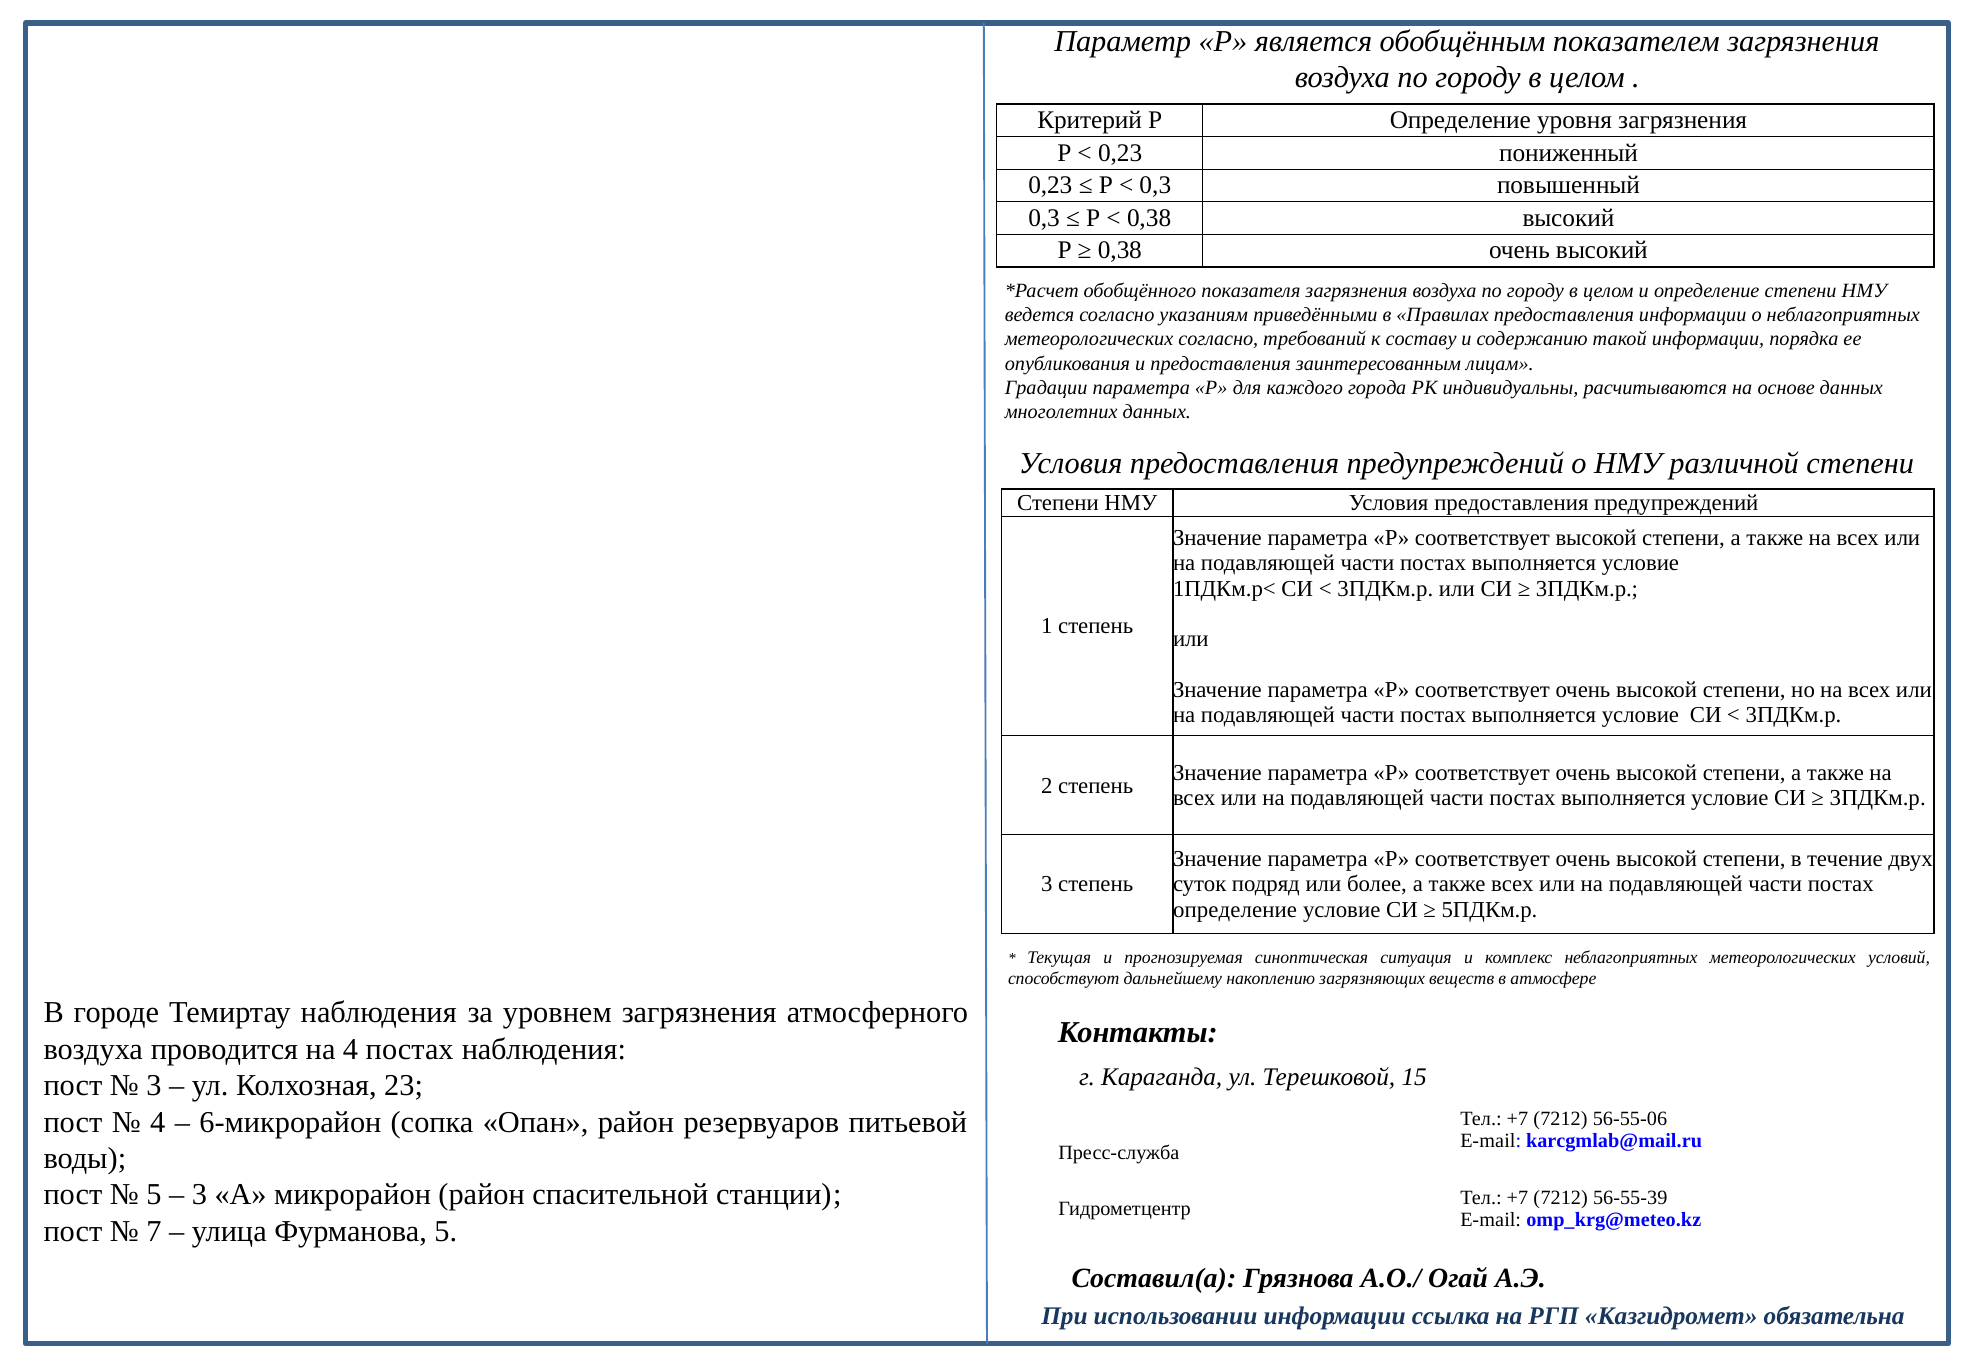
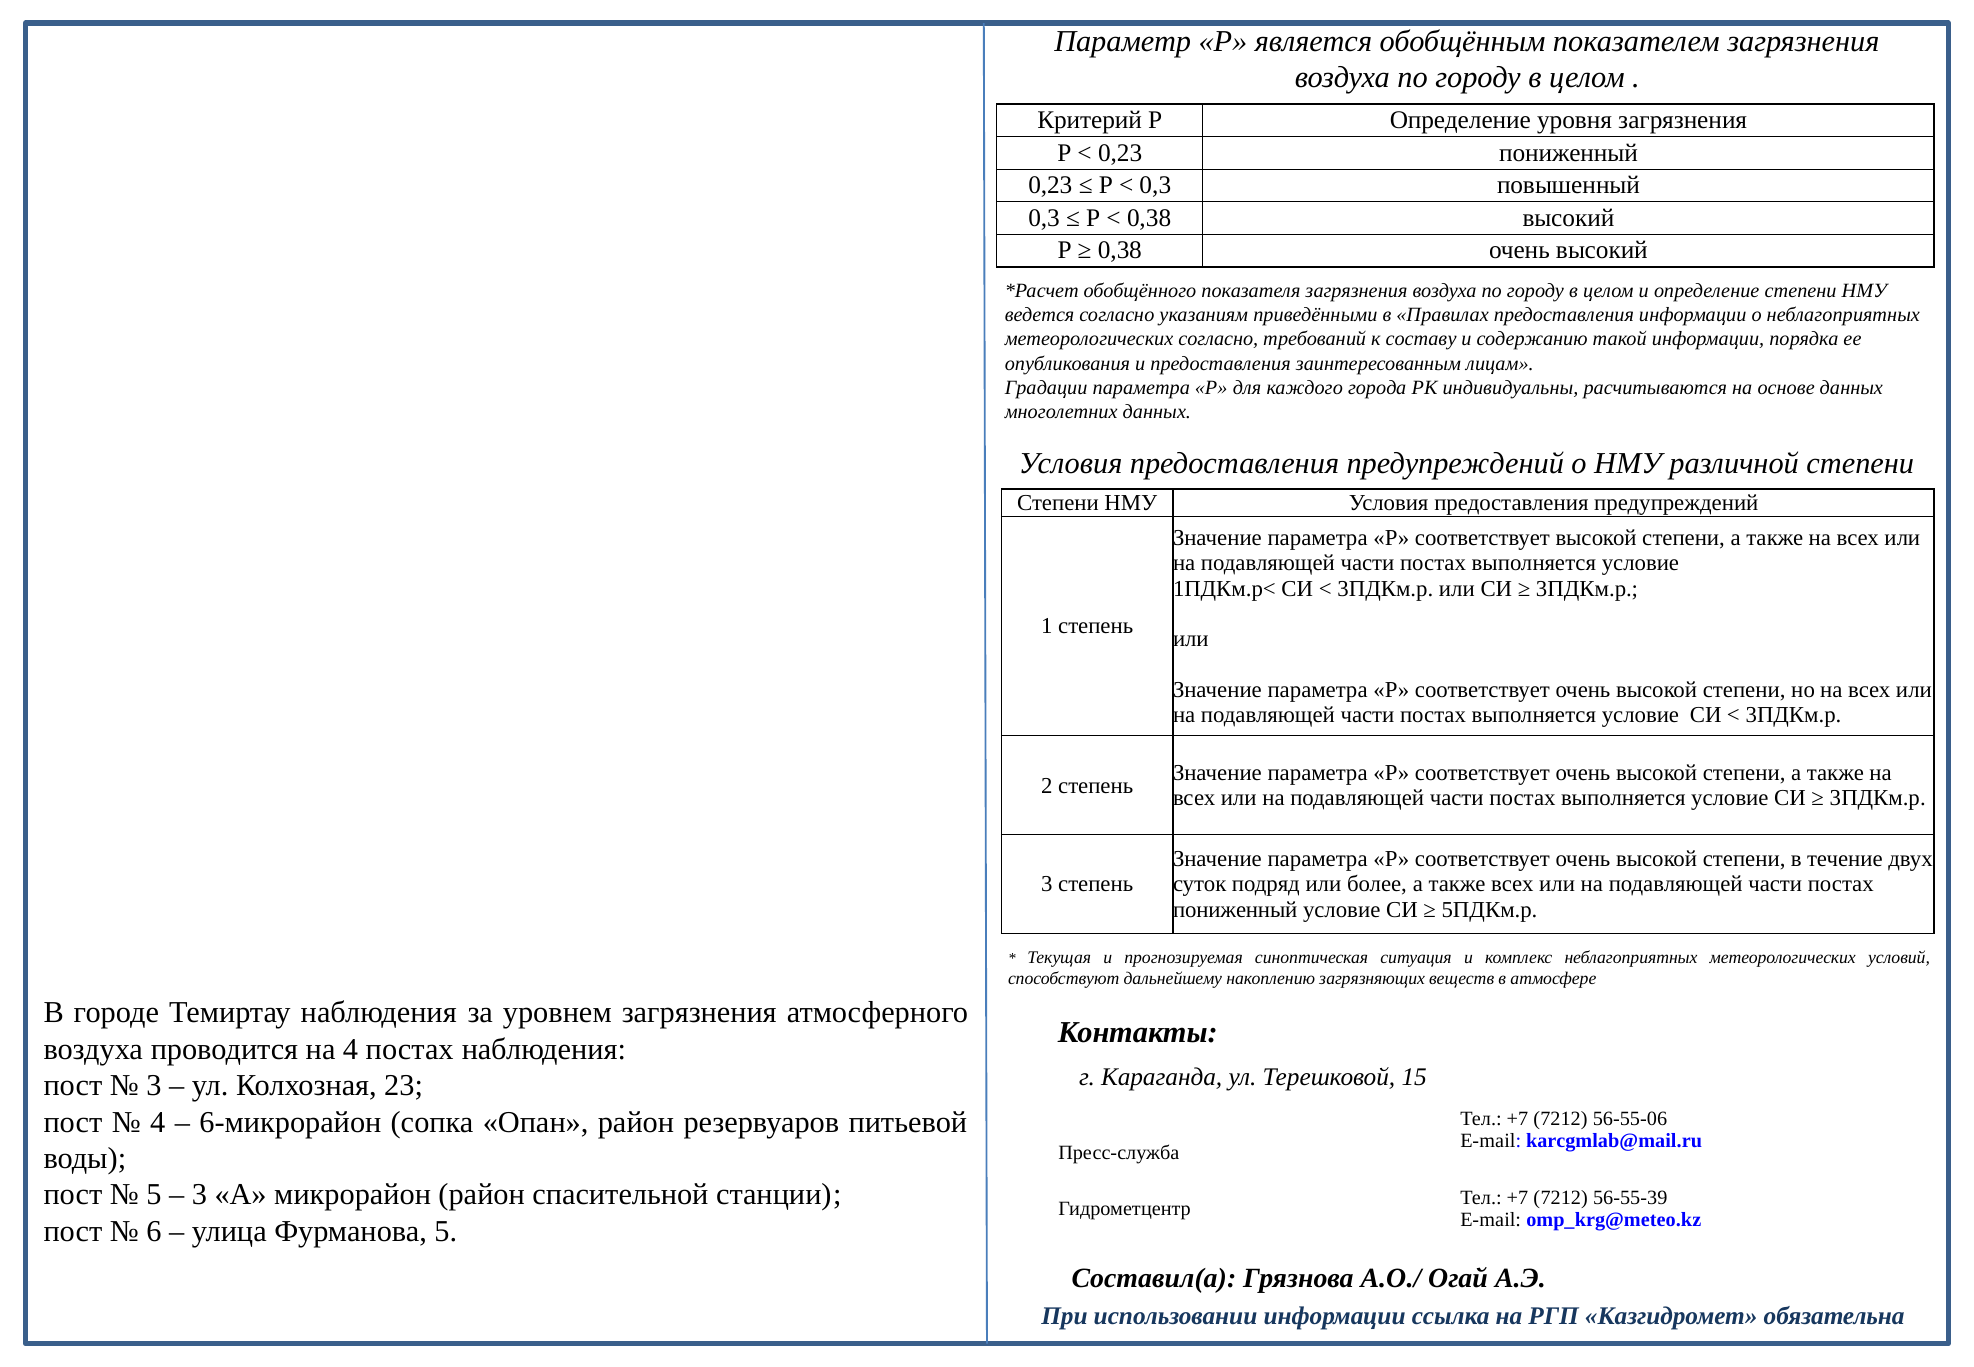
определение at (1235, 909): определение -> пониженный
7: 7 -> 6
